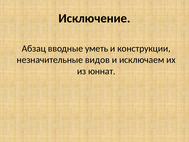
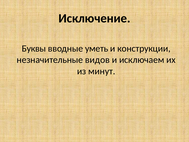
Абзац: Абзац -> Буквы
юннат: юннат -> минут
